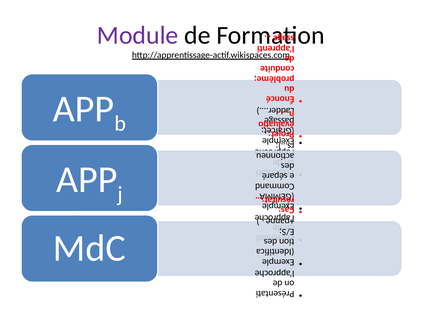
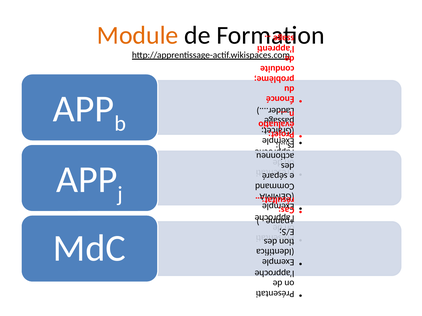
Module colour: purple -> orange
